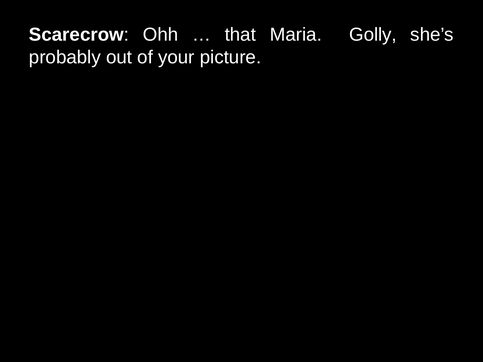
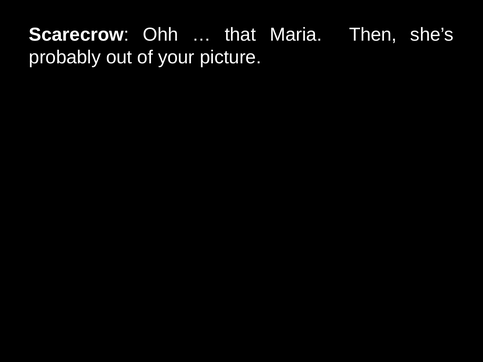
Golly: Golly -> Then
